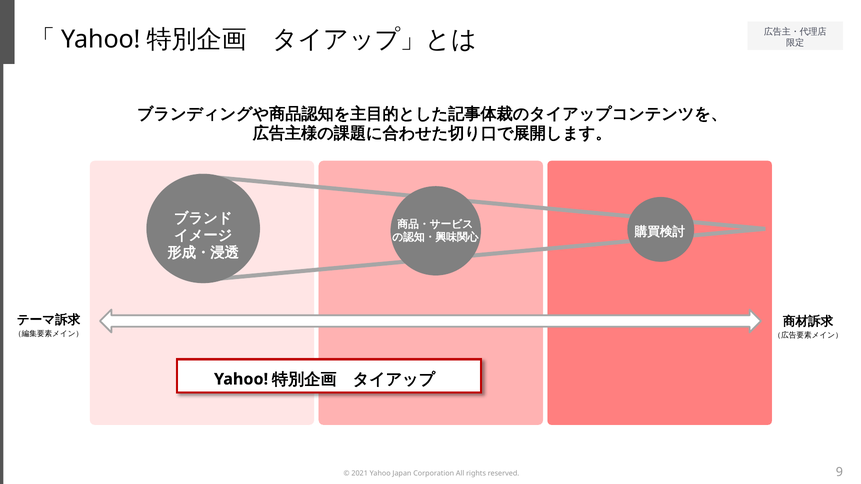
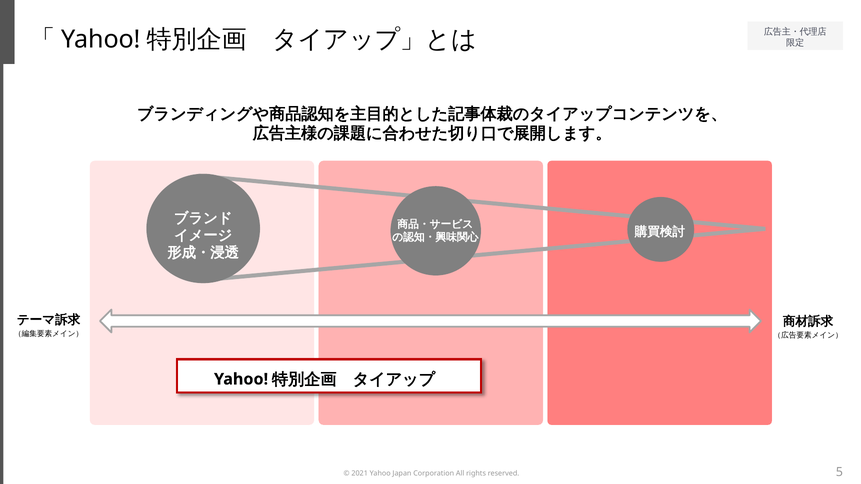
9: 9 -> 5
